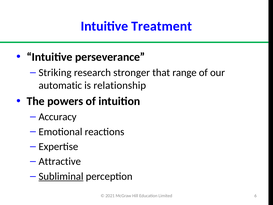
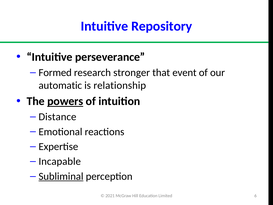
Treatment: Treatment -> Repository
Striking: Striking -> Formed
range: range -> event
powers underline: none -> present
Accuracy: Accuracy -> Distance
Attractive: Attractive -> Incapable
